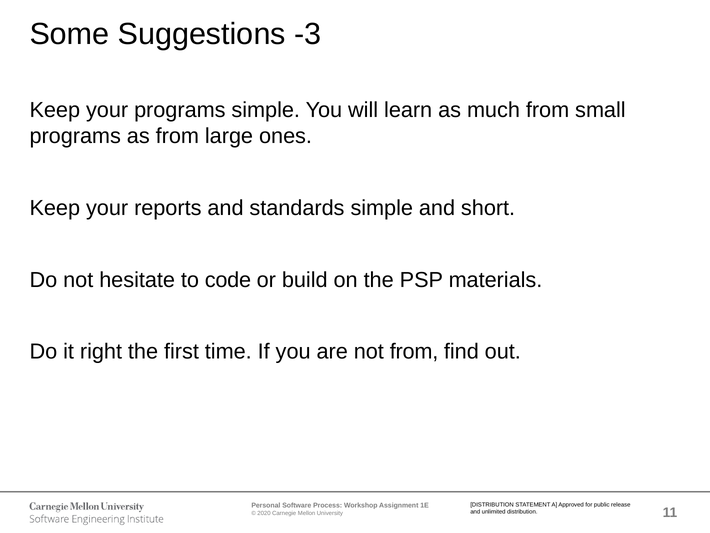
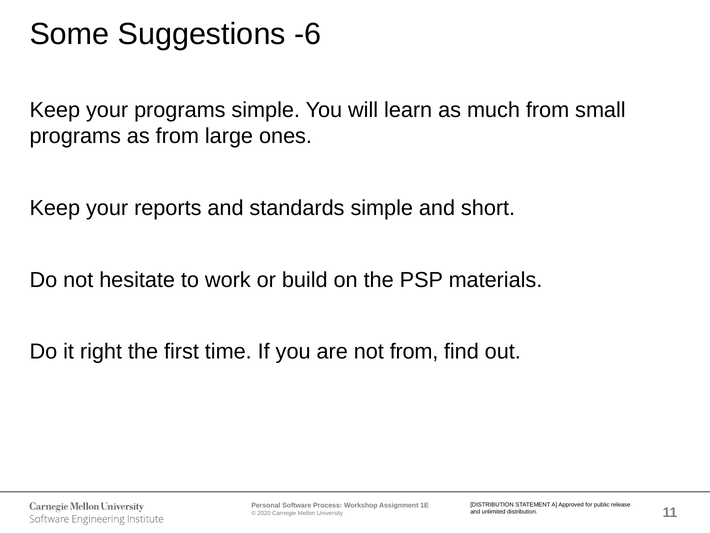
-3: -3 -> -6
code: code -> work
